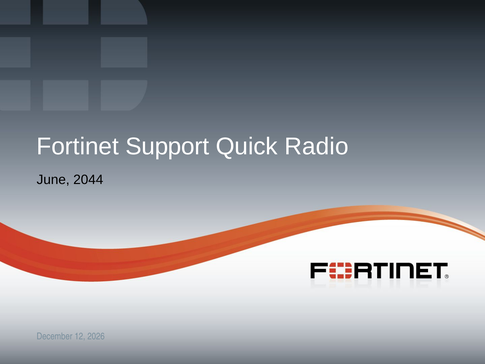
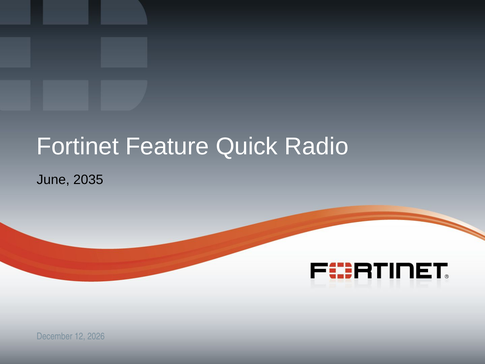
Support: Support -> Feature
2044: 2044 -> 2035
